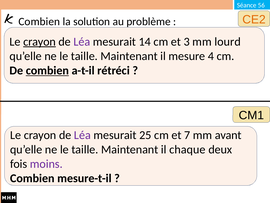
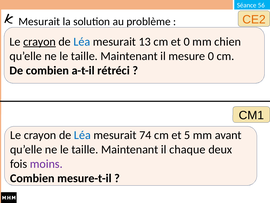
Combien at (39, 21): Combien -> Mesurait
Léa at (82, 42) colour: purple -> blue
14: 14 -> 13
et 3: 3 -> 0
lourd: lourd -> chien
mesure 4: 4 -> 0
combien at (47, 70) underline: present -> none
Léa at (82, 135) colour: purple -> blue
25: 25 -> 74
7: 7 -> 5
